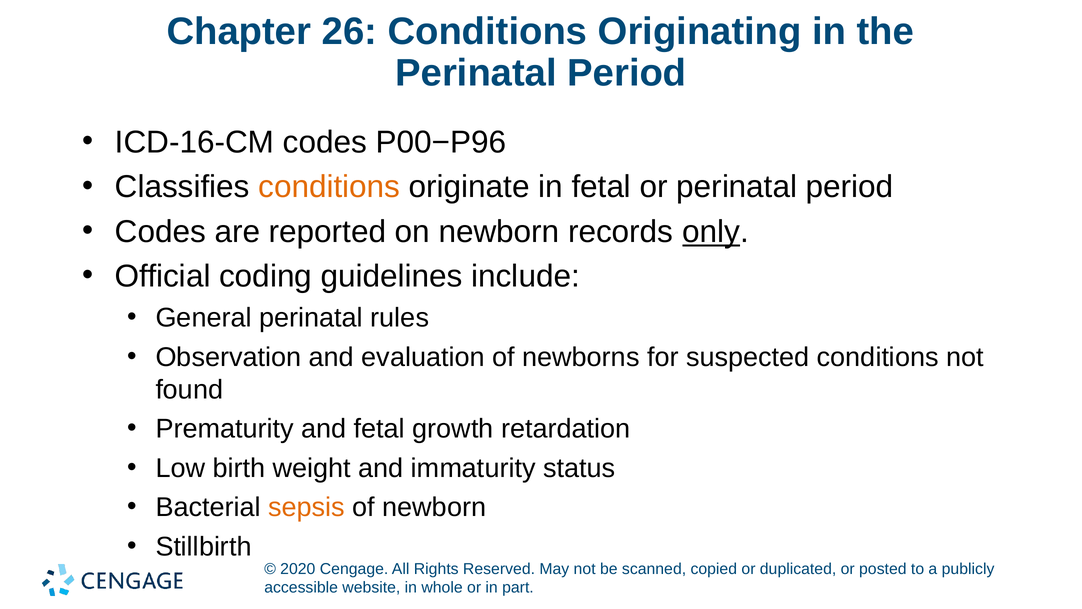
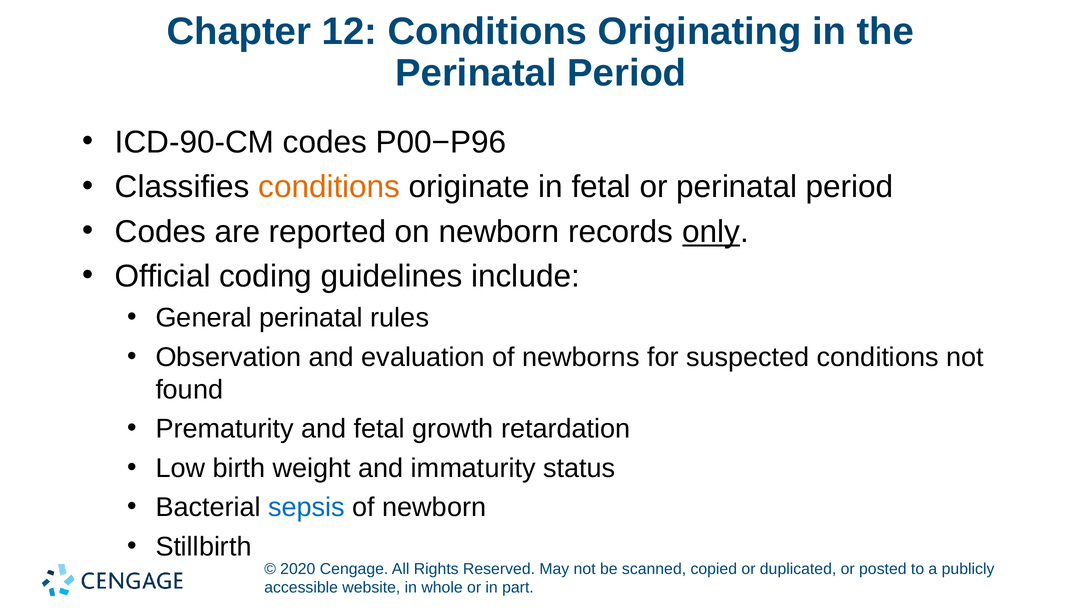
26: 26 -> 12
ICD-16-CM: ICD-16-CM -> ICD-90-CM
sepsis colour: orange -> blue
